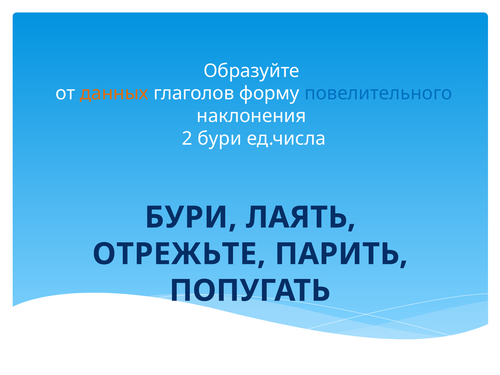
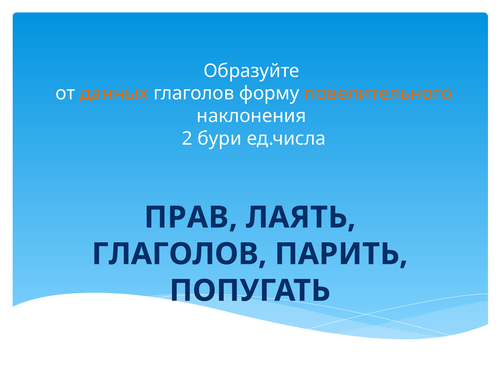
повелительного colour: blue -> orange
БУРИ at (191, 217): БУРИ -> ПРАВ
ОТРЕЖЬТЕ at (179, 254): ОТРЕЖЬТЕ -> ГЛАГОЛОВ
